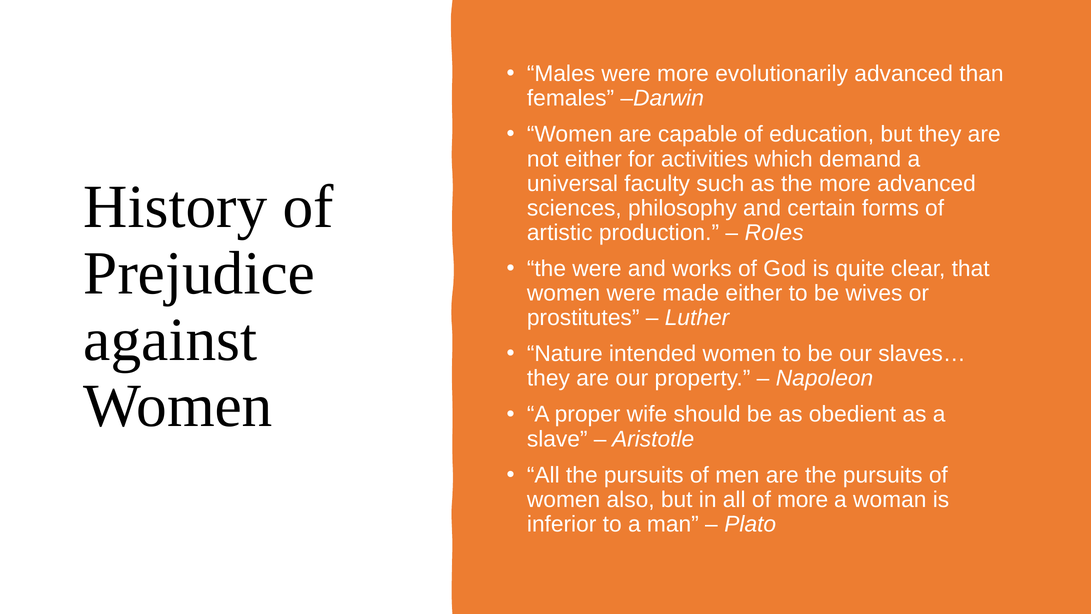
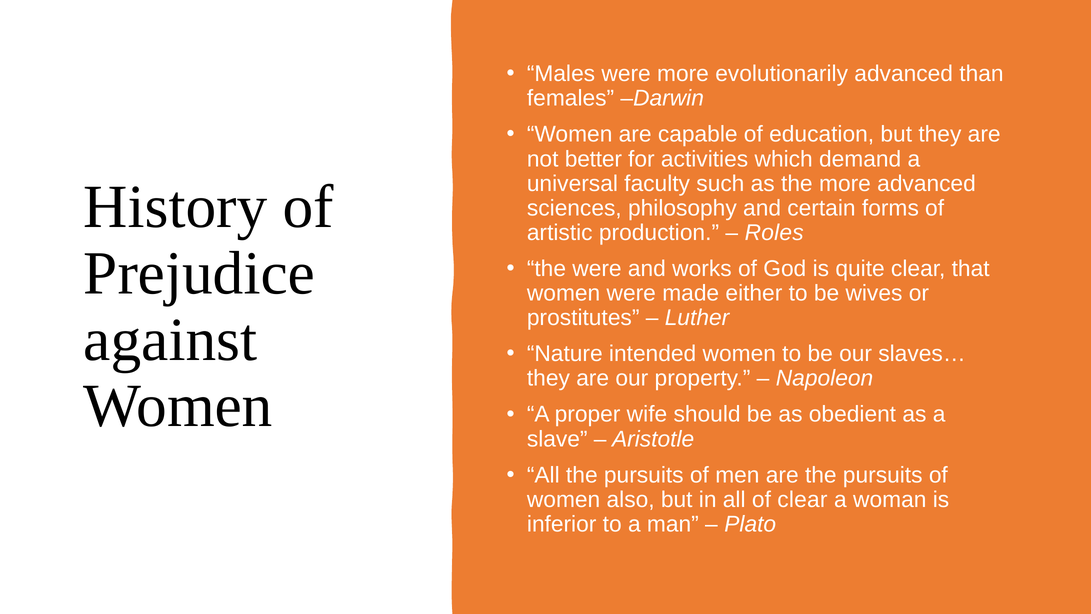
not either: either -> better
of more: more -> clear
